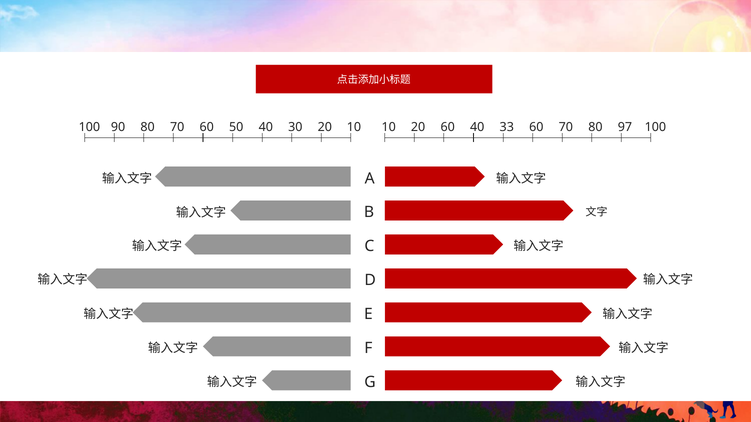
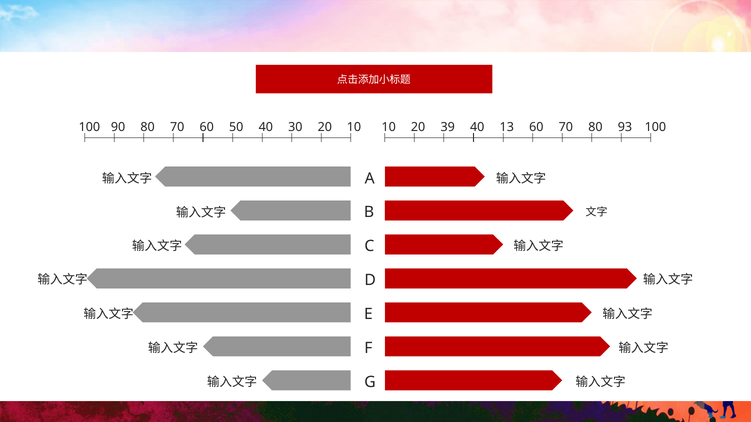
20 60: 60 -> 39
33: 33 -> 13
97: 97 -> 93
